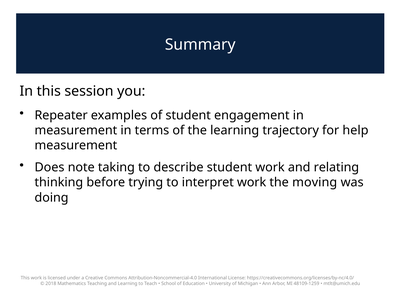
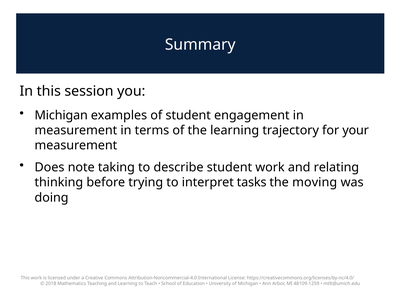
Repeater at (61, 115): Repeater -> Michigan
help: help -> your
interpret work: work -> tasks
